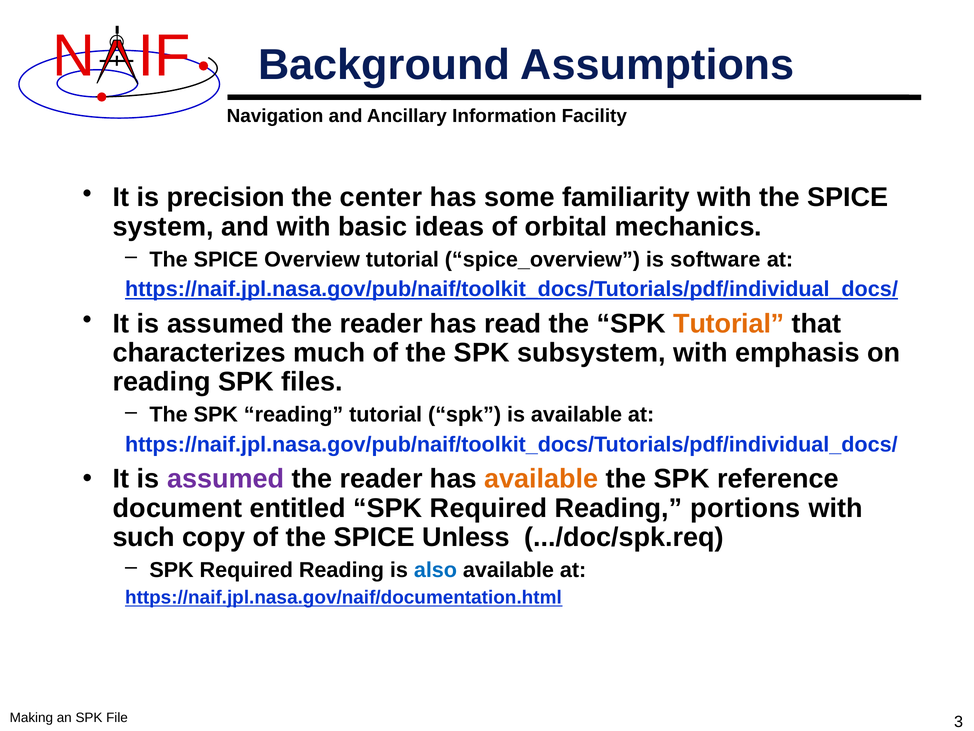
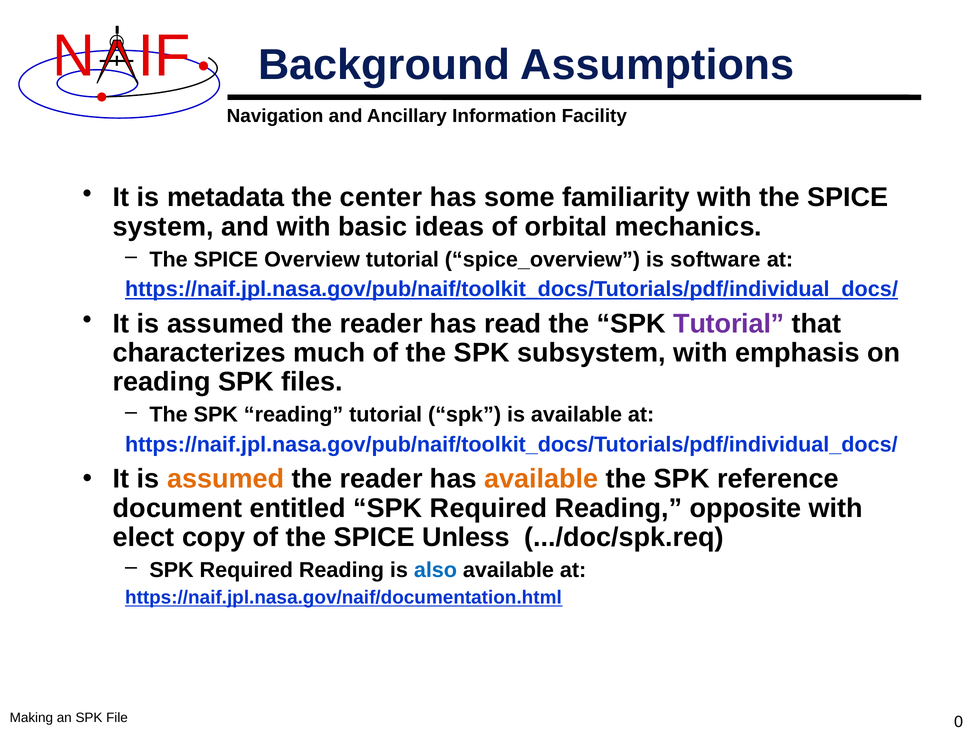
precision: precision -> metadata
Tutorial at (729, 324) colour: orange -> purple
assumed at (226, 479) colour: purple -> orange
portions: portions -> opposite
such: such -> elect
3: 3 -> 0
